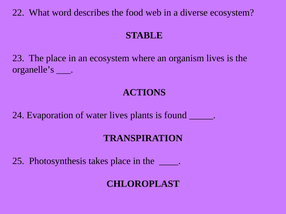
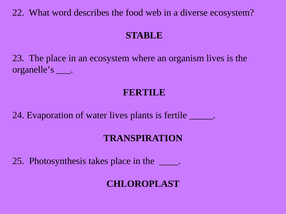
ACTIONS at (144, 93): ACTIONS -> FERTILE
is found: found -> fertile
